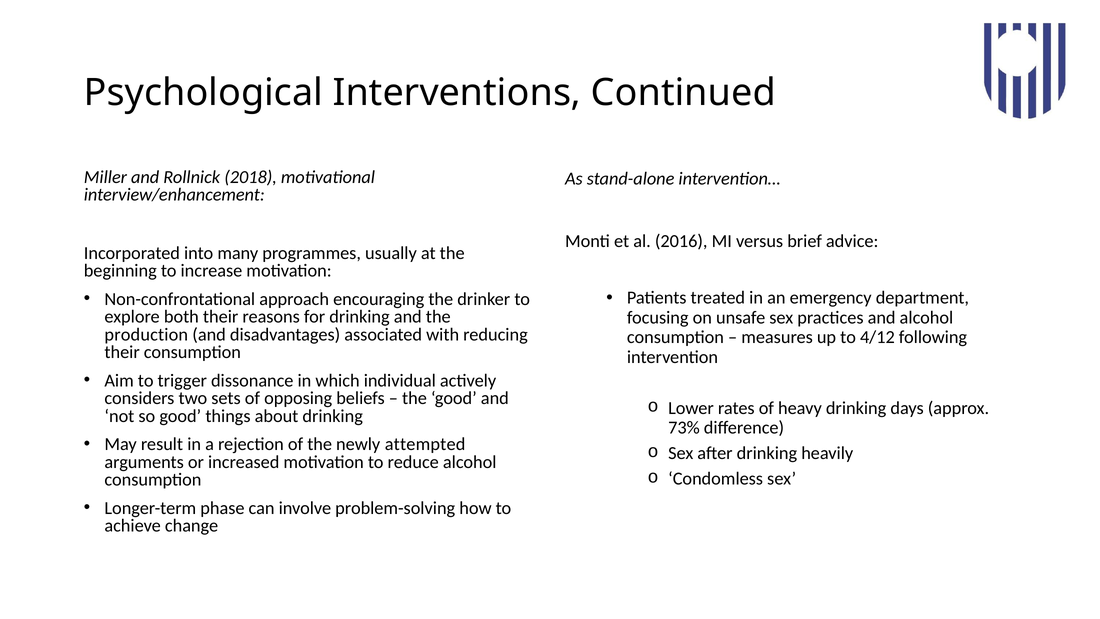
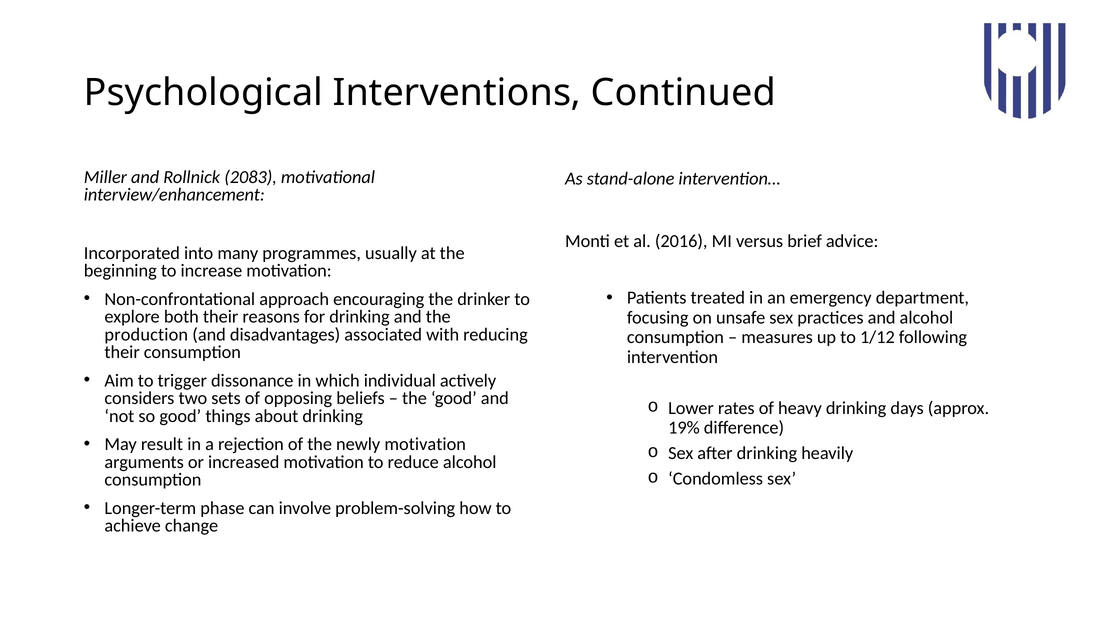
2018: 2018 -> 2083
4/12: 4/12 -> 1/12
73%: 73% -> 19%
newly attempted: attempted -> motivation
